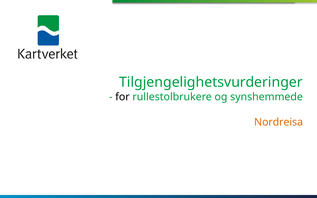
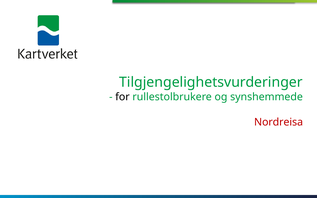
Nordreisa colour: orange -> red
